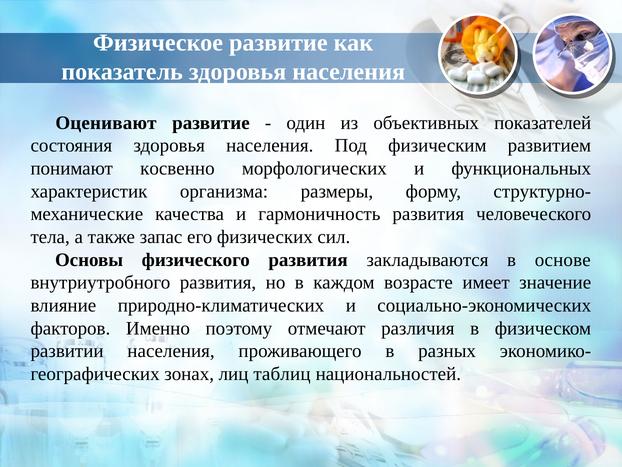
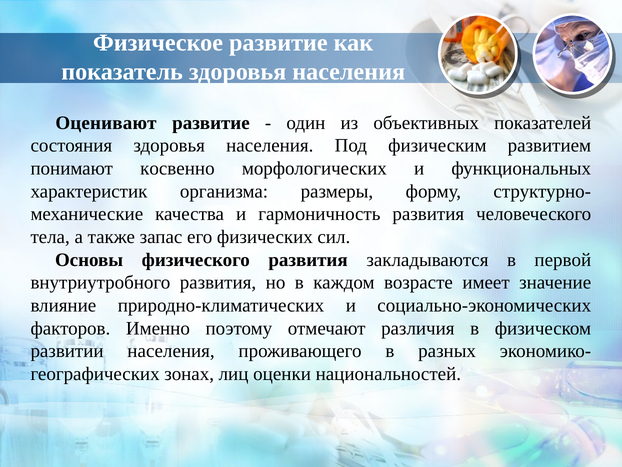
основе: основе -> первой
таблиц: таблиц -> оценки
